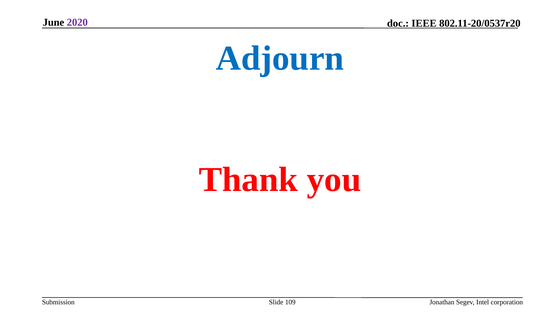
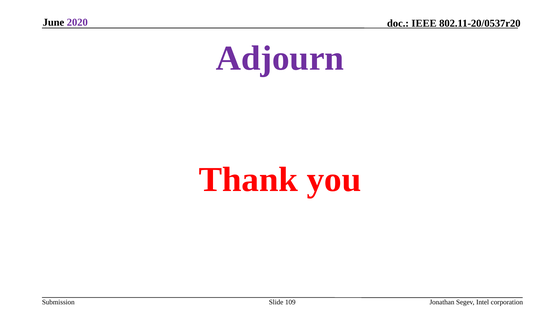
Adjourn colour: blue -> purple
